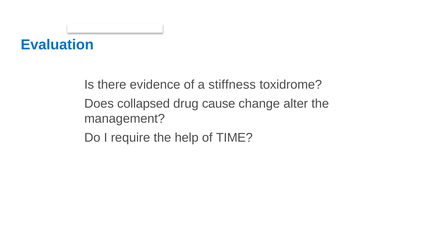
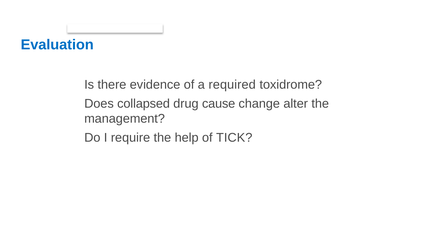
stiffness: stiffness -> required
TIME: TIME -> TICK
